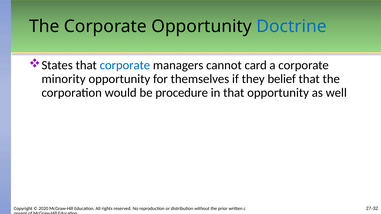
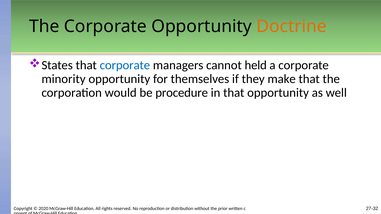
Doctrine colour: blue -> orange
card: card -> held
belief: belief -> make
